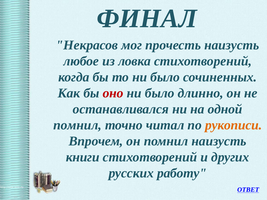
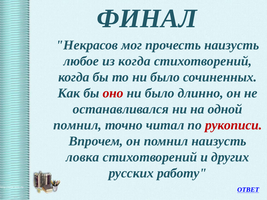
из ловка: ловка -> когда
рукописи colour: orange -> red
книги: книги -> ловка
